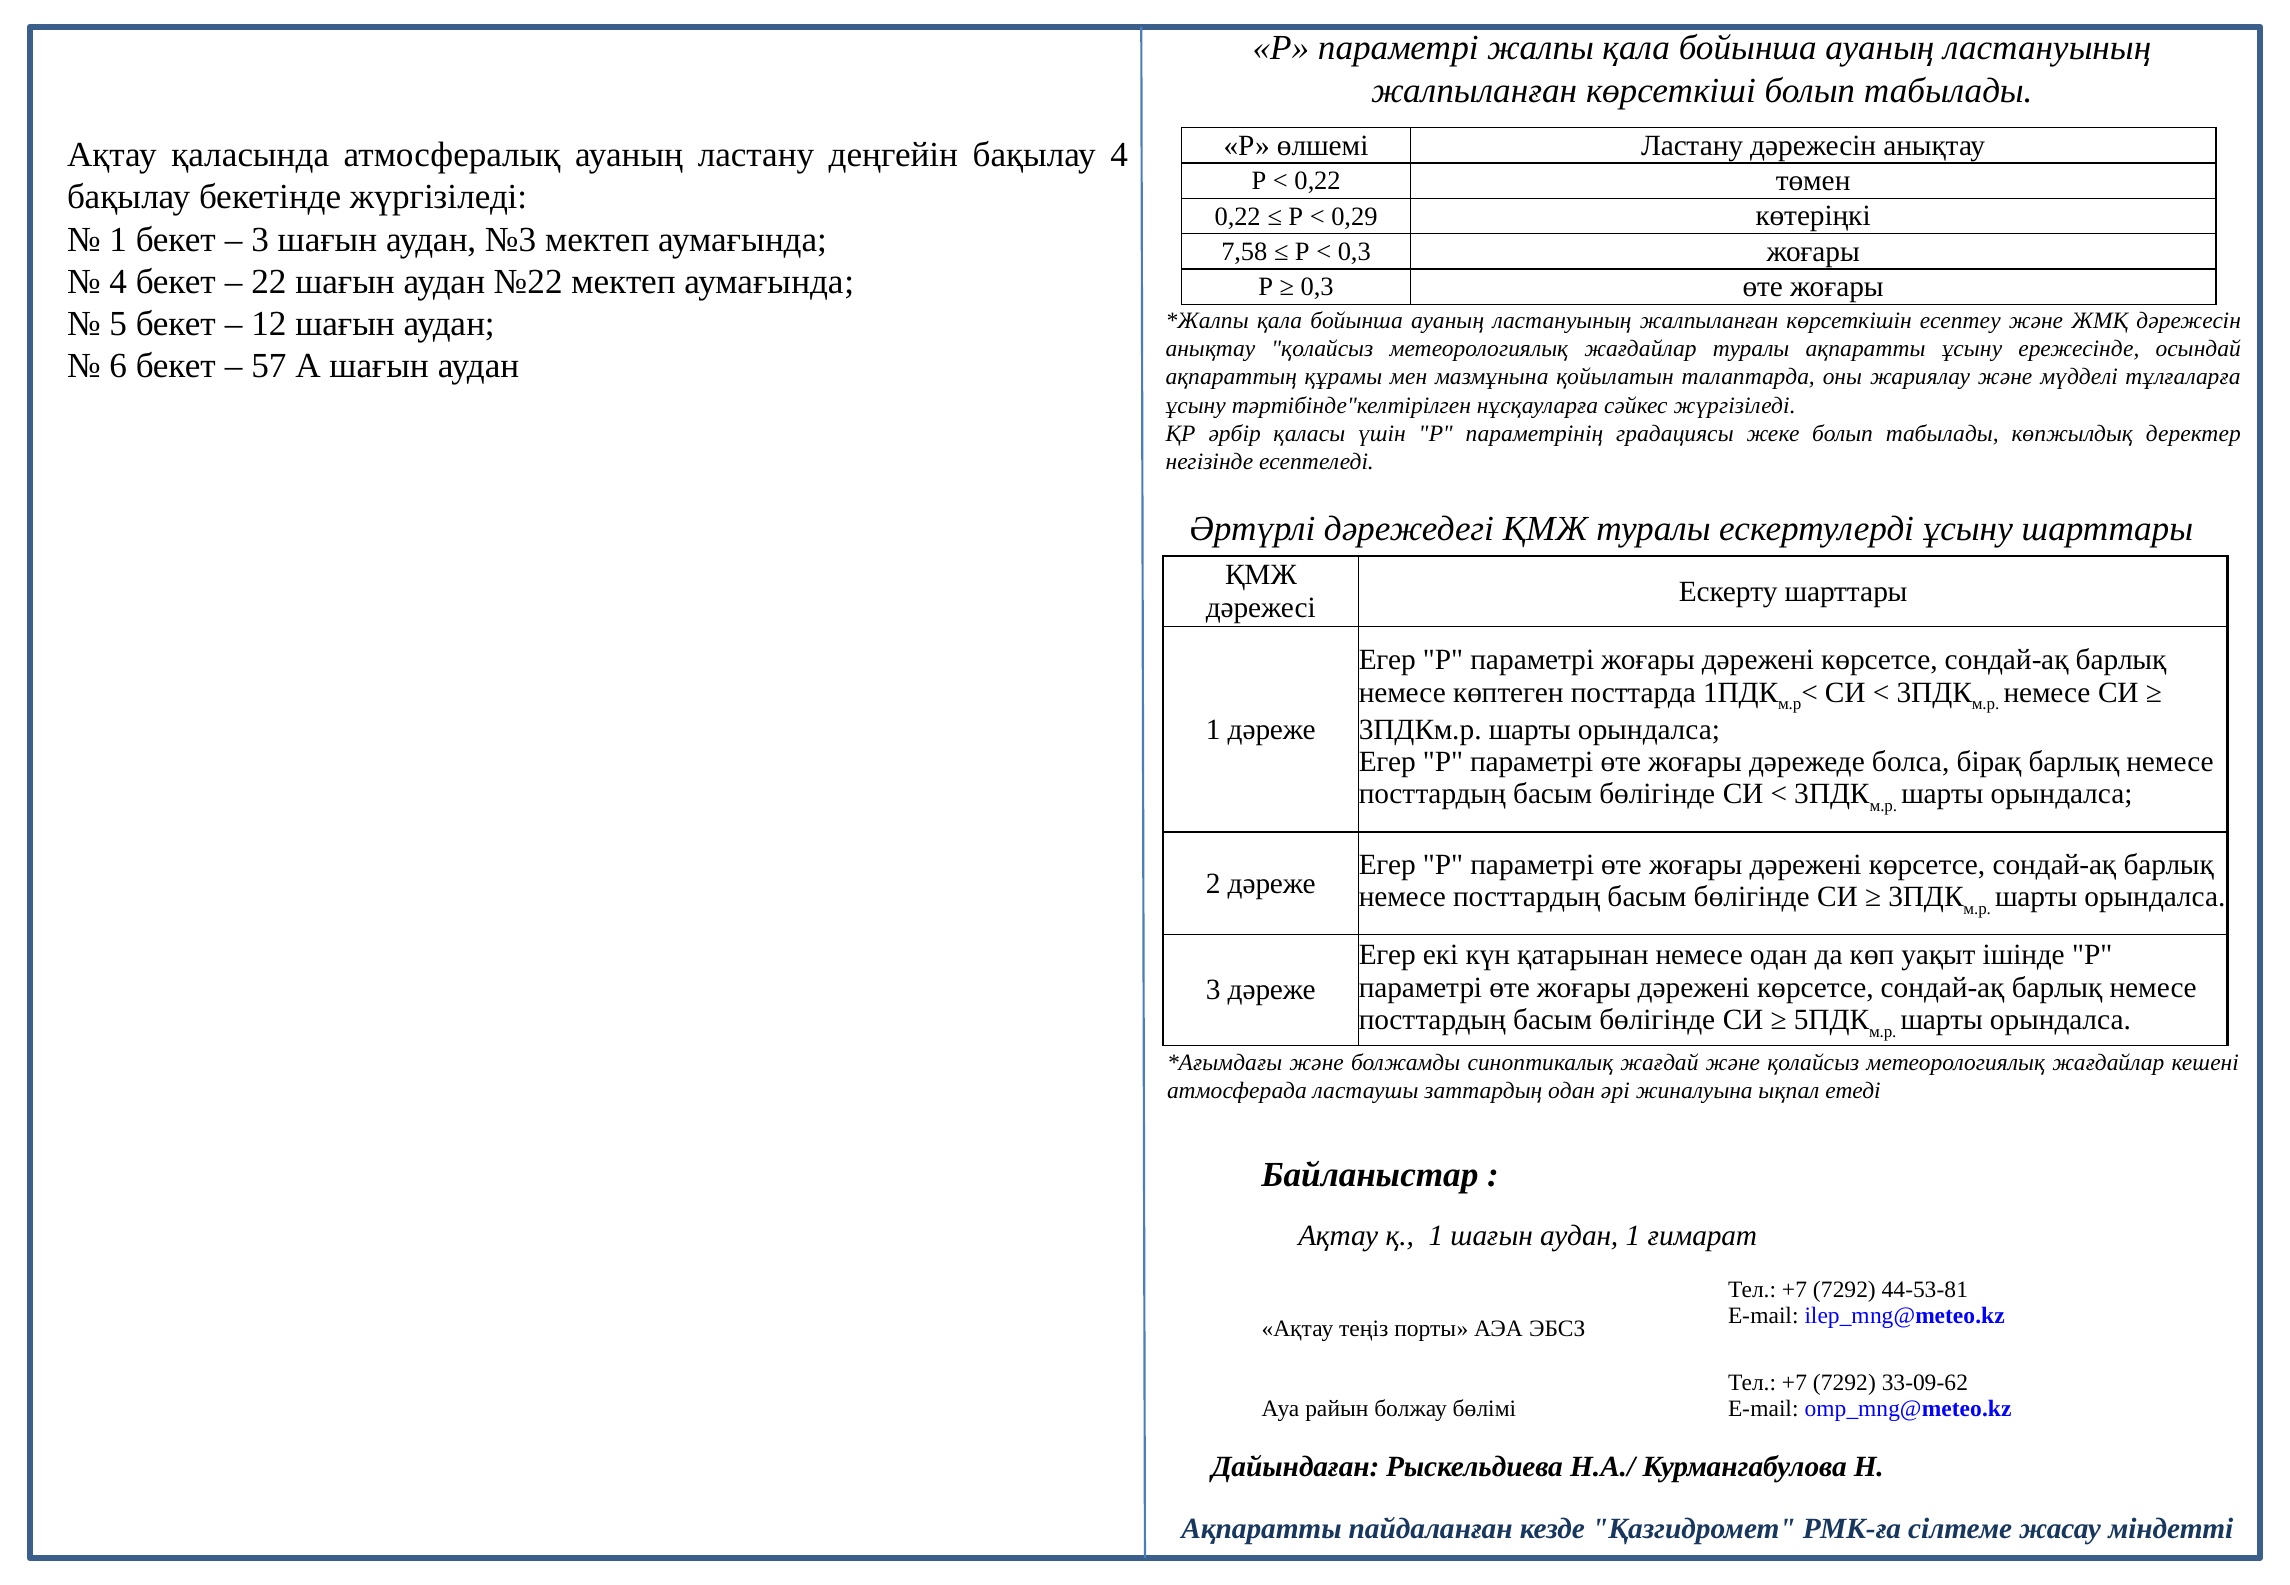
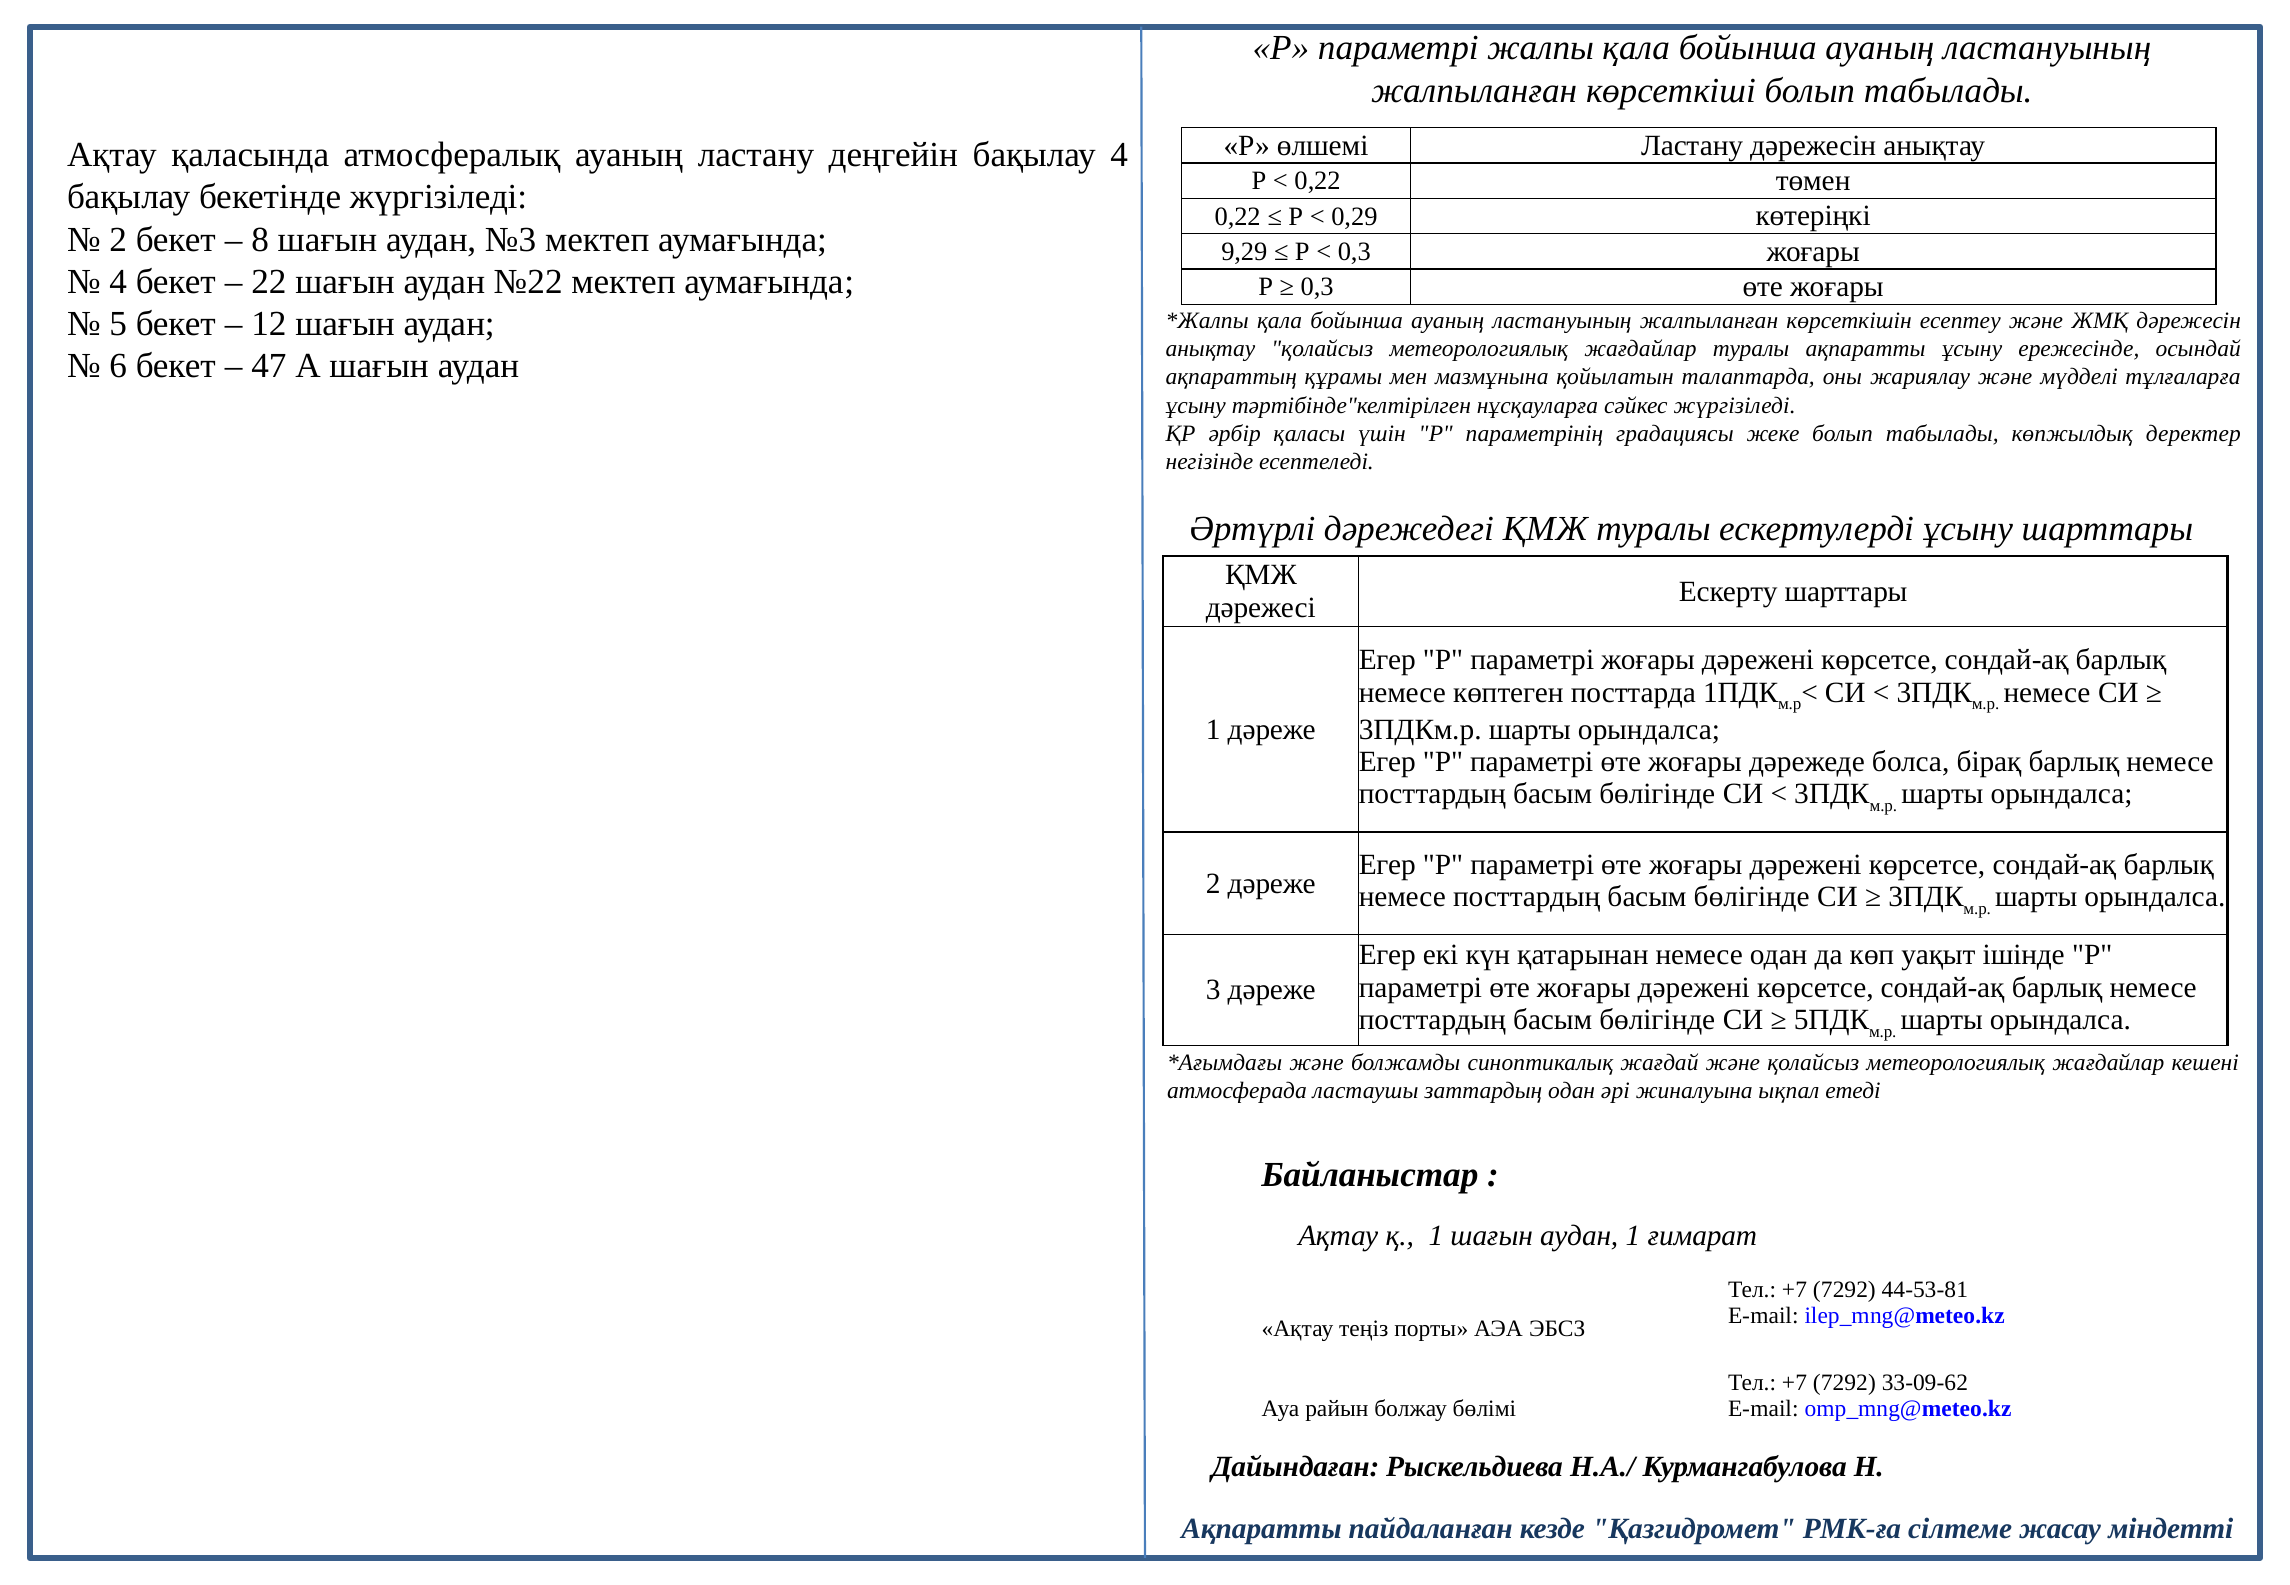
1 at (118, 240): 1 -> 2
3 at (260, 240): 3 -> 8
7,58: 7,58 -> 9,29
57: 57 -> 47
